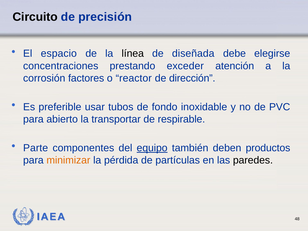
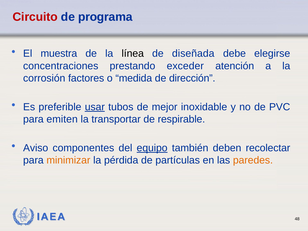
Circuito colour: black -> red
precisión: precisión -> programa
espacio: espacio -> muestra
reactor: reactor -> medida
usar underline: none -> present
fondo: fondo -> mejor
abierto: abierto -> emiten
Parte: Parte -> Aviso
productos: productos -> recolectar
paredes colour: black -> orange
